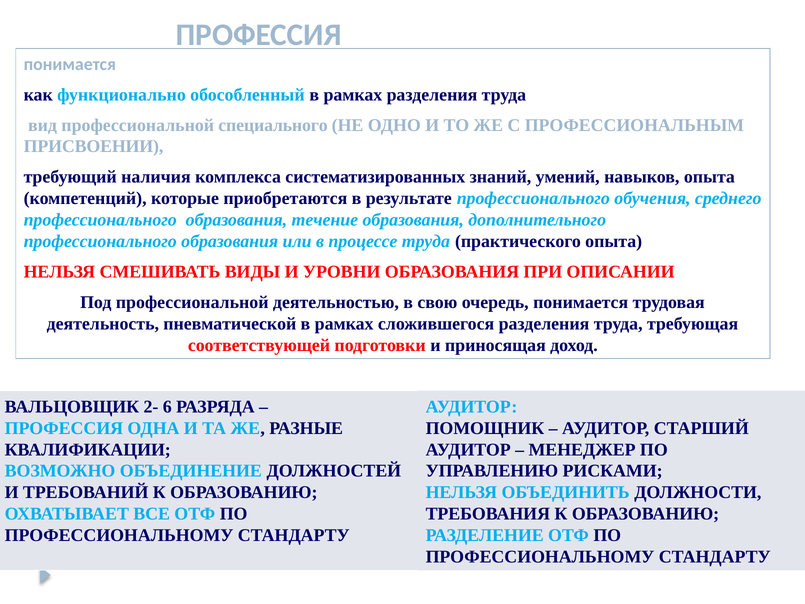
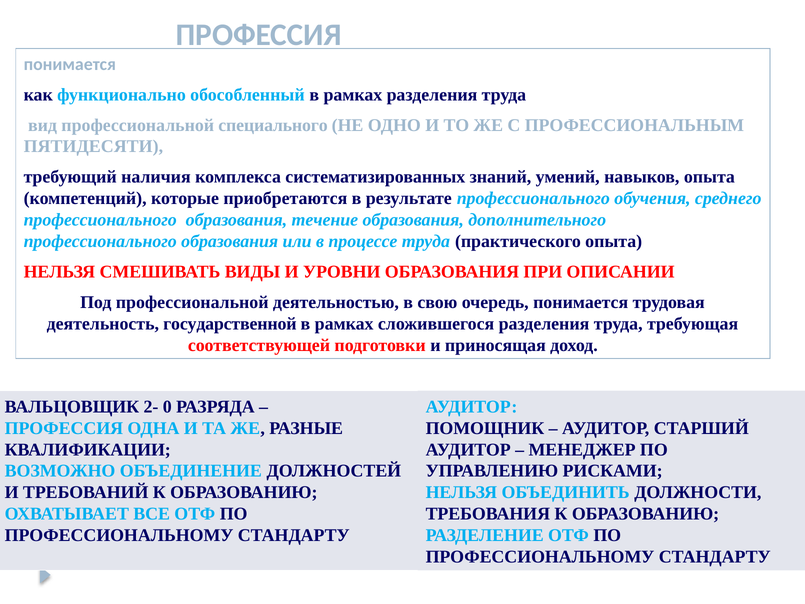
ПРИСВОЕНИИ: ПРИСВОЕНИИ -> ПЯТИДЕСЯТИ
пневматической: пневматической -> государственной
6: 6 -> 0
